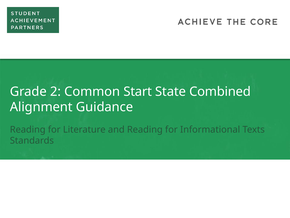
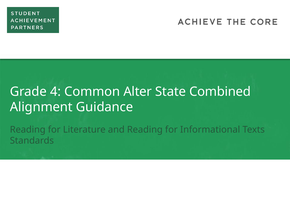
2: 2 -> 4
Start: Start -> Alter
